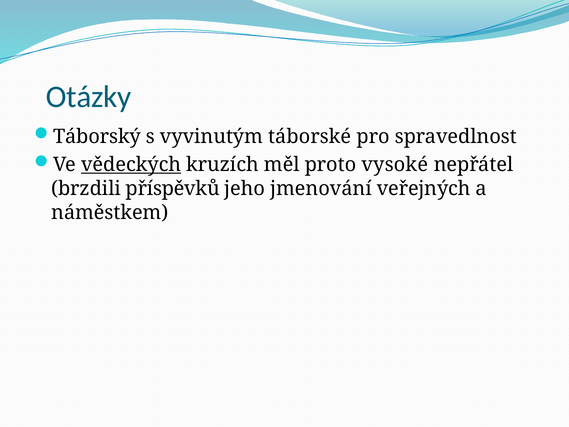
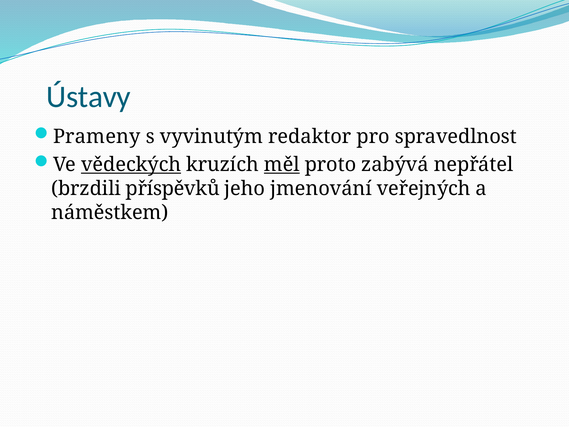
Otázky: Otázky -> Ústavy
Táborský: Táborský -> Prameny
táborské: táborské -> redaktor
měl underline: none -> present
vysoké: vysoké -> zabývá
